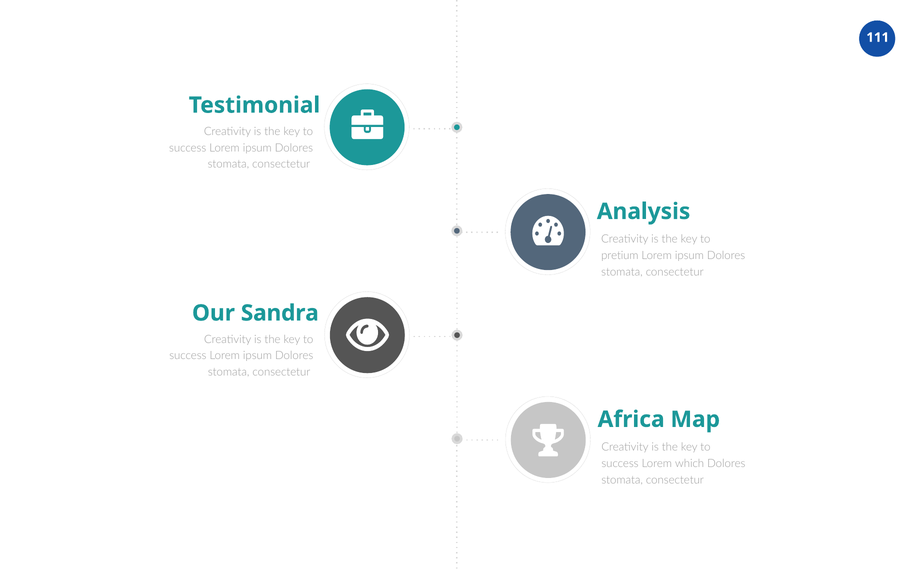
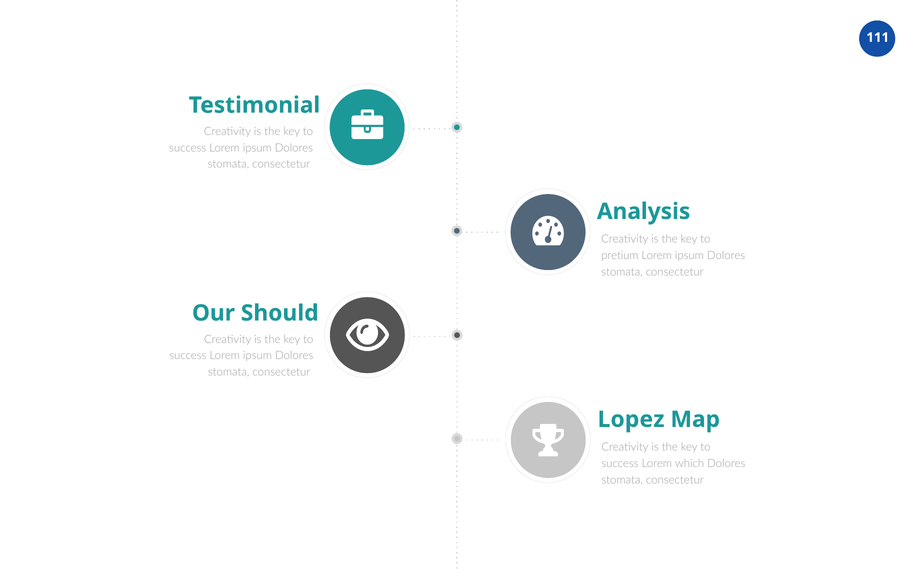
Sandra: Sandra -> Should
Africa: Africa -> Lopez
